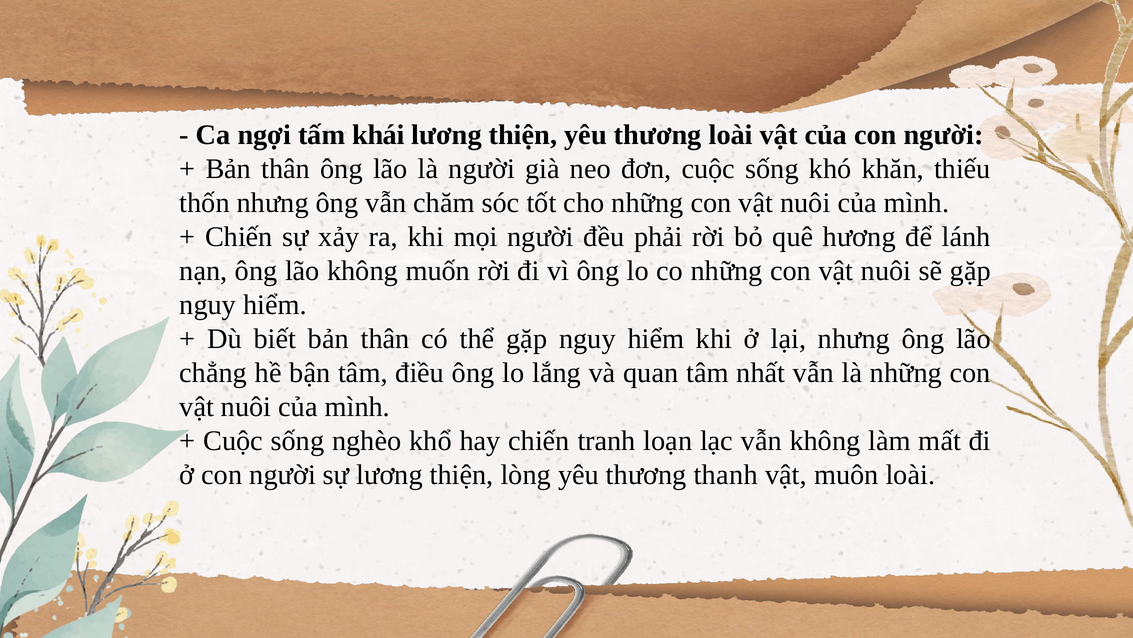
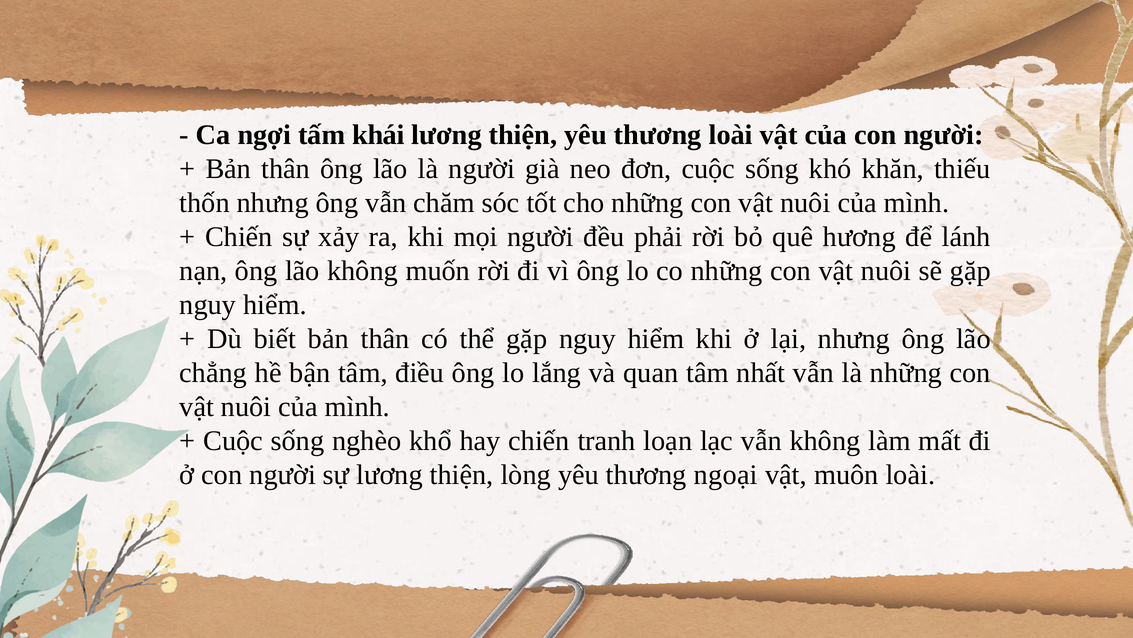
thanh: thanh -> ngoại
